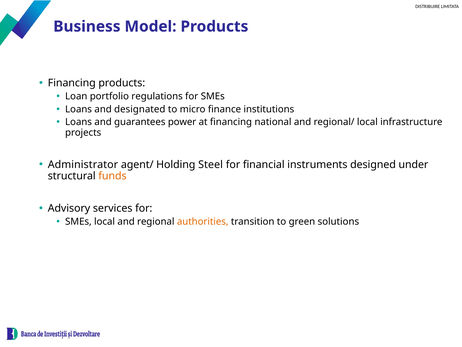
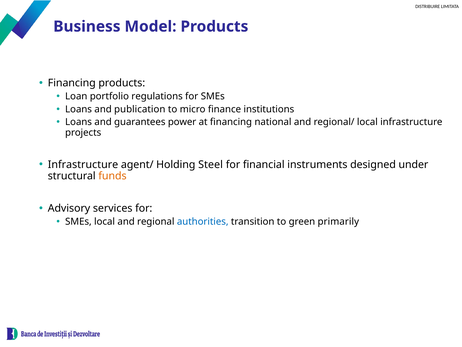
designated: designated -> publication
Administrator at (83, 164): Administrator -> Infrastructure
authorities colour: orange -> blue
solutions: solutions -> primarily
